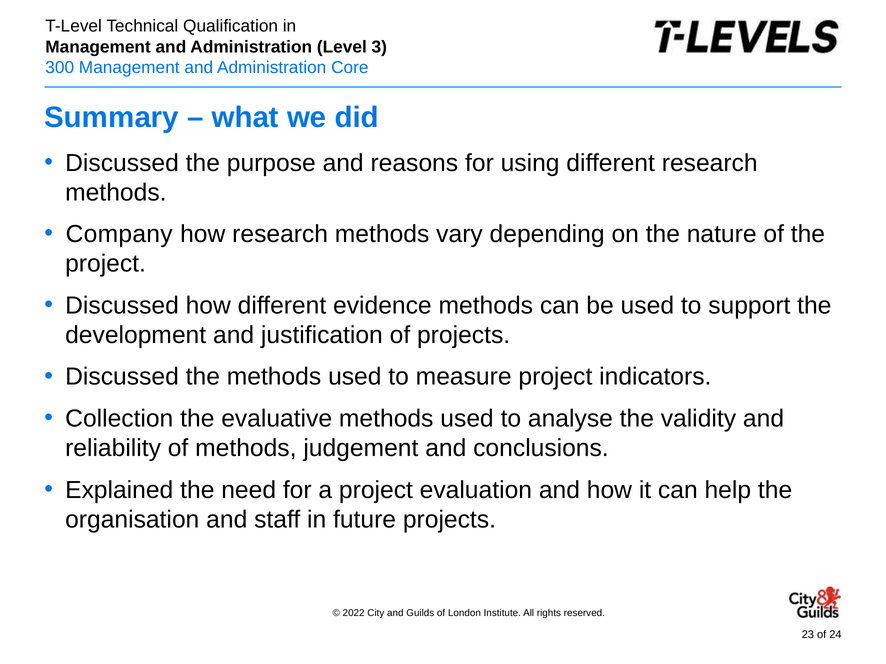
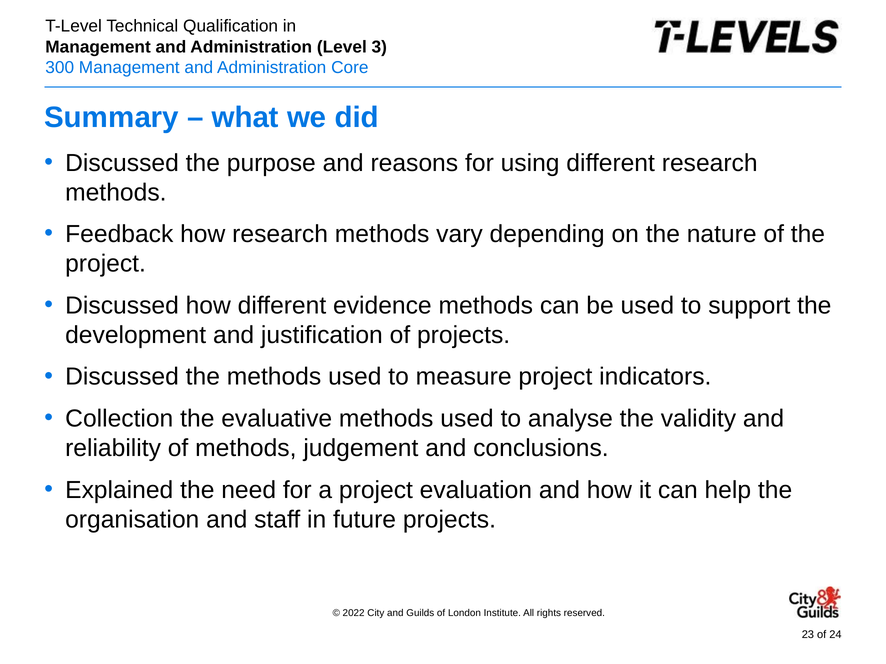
Company: Company -> Feedback
